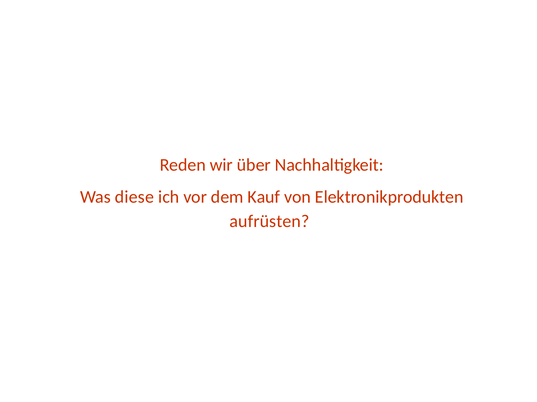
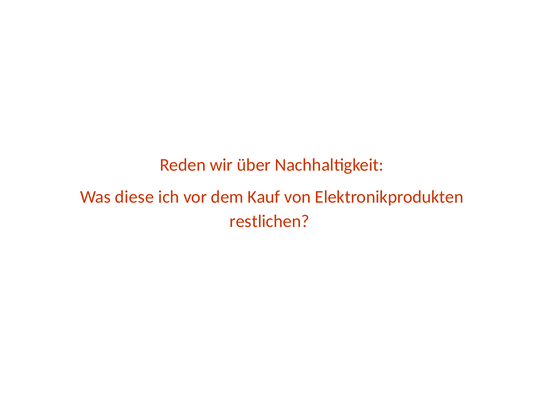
aufrüsten: aufrüsten -> restlichen
